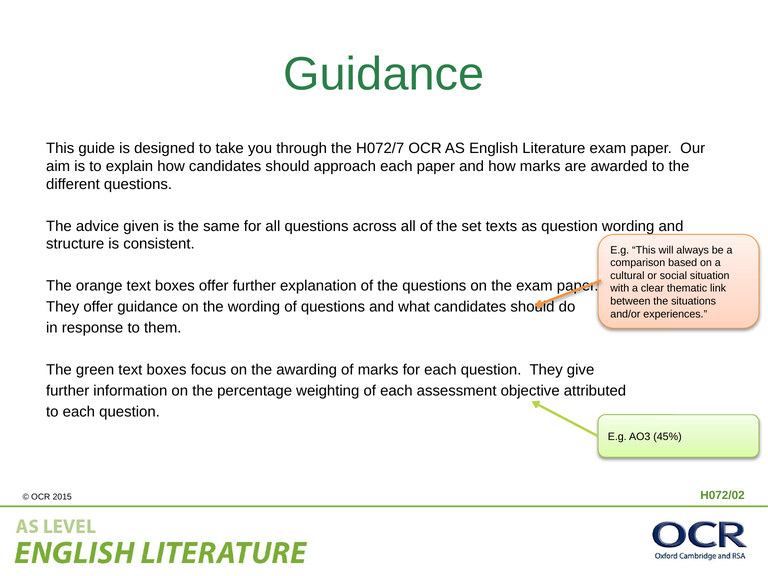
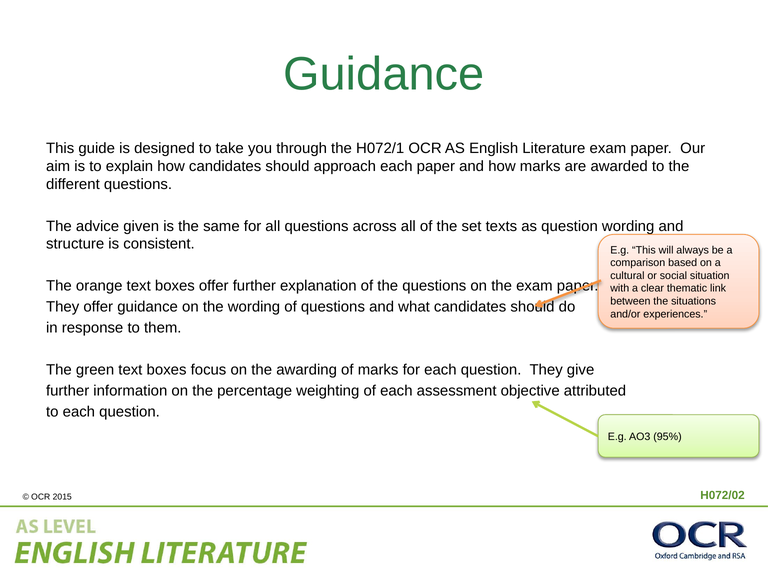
H072/7: H072/7 -> H072/1
45%: 45% -> 95%
